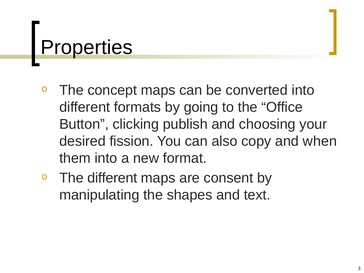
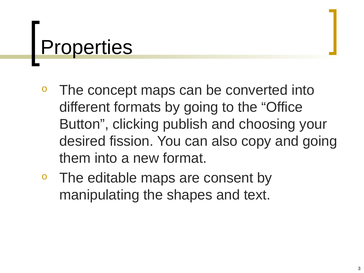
and when: when -> going
The different: different -> editable
